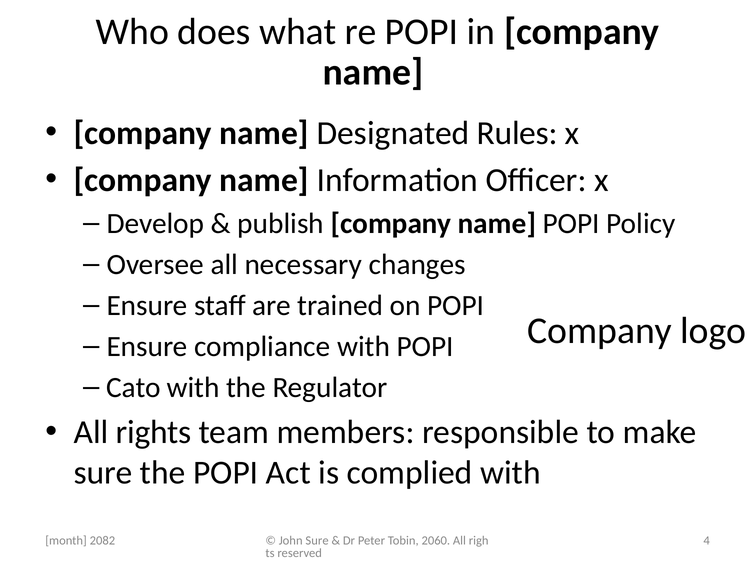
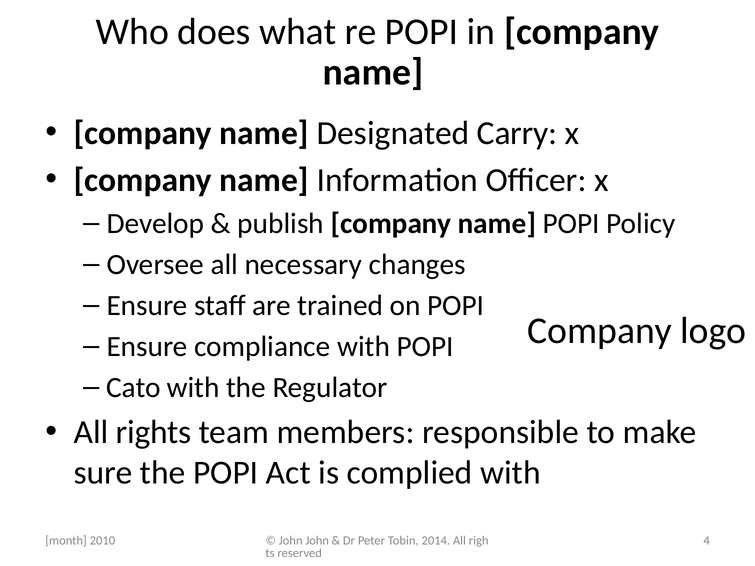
Rules: Rules -> Carry
John Sure: Sure -> John
2060: 2060 -> 2014
2082: 2082 -> 2010
